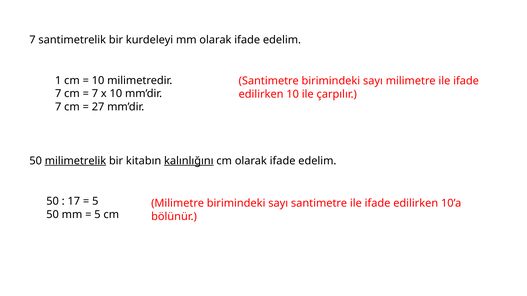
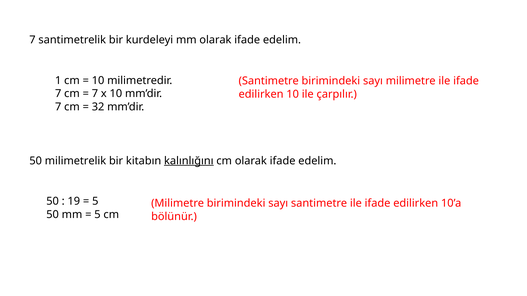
27: 27 -> 32
milimetrelik underline: present -> none
17: 17 -> 19
